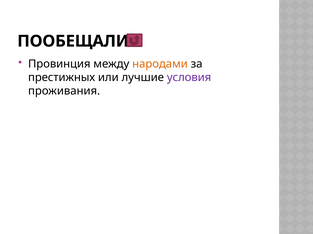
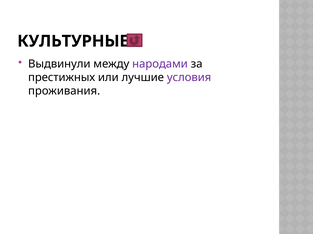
ПООБЕЩАЛИ: ПООБЕЩАЛИ -> КУЛЬТУРНЫЕ
Провинция: Провинция -> Выдвинули
народами colour: orange -> purple
